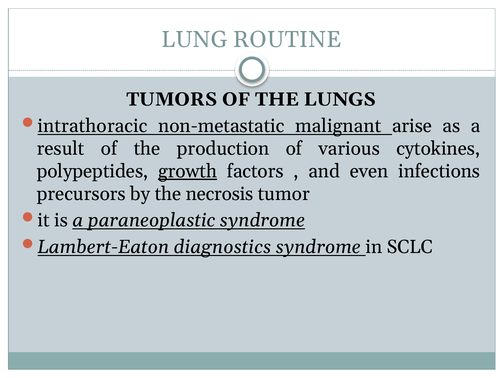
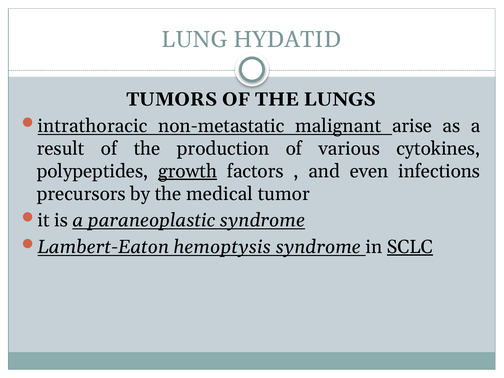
ROUTINE: ROUTINE -> HYDATID
necrosis: necrosis -> medical
diagnostics: diagnostics -> hemoptysis
SCLC underline: none -> present
